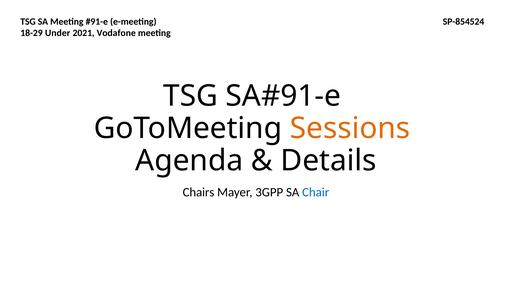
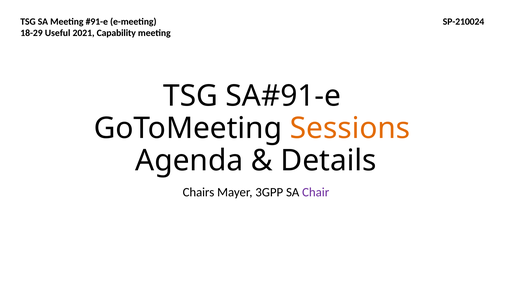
SP-854524: SP-854524 -> SP-210024
Under: Under -> Useful
Vodafone: Vodafone -> Capability
Chair colour: blue -> purple
